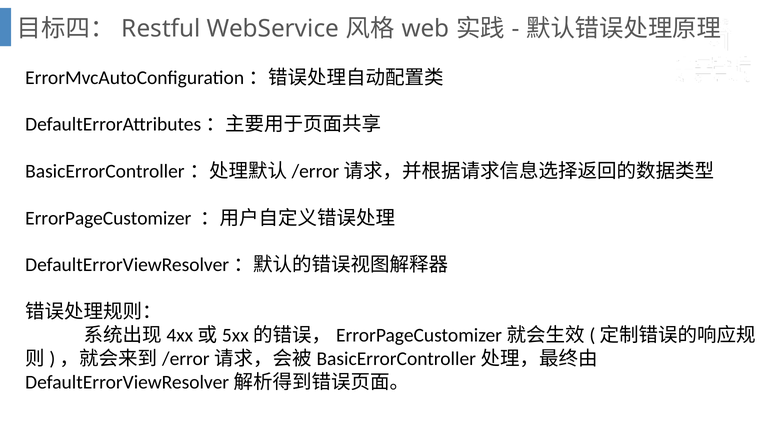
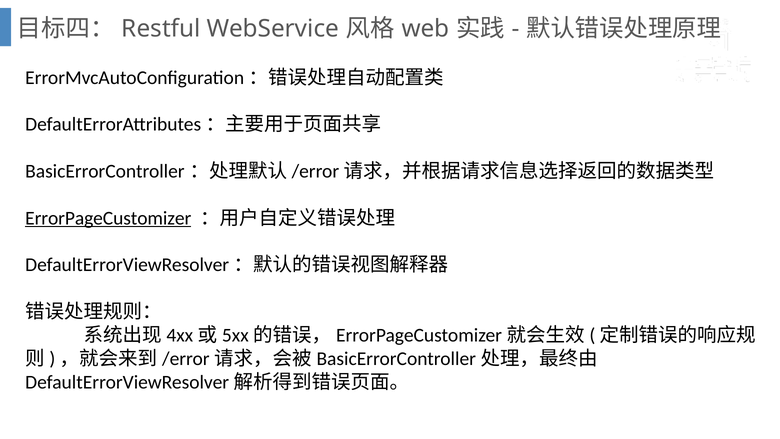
ErrorPageCustomizer underline: none -> present
